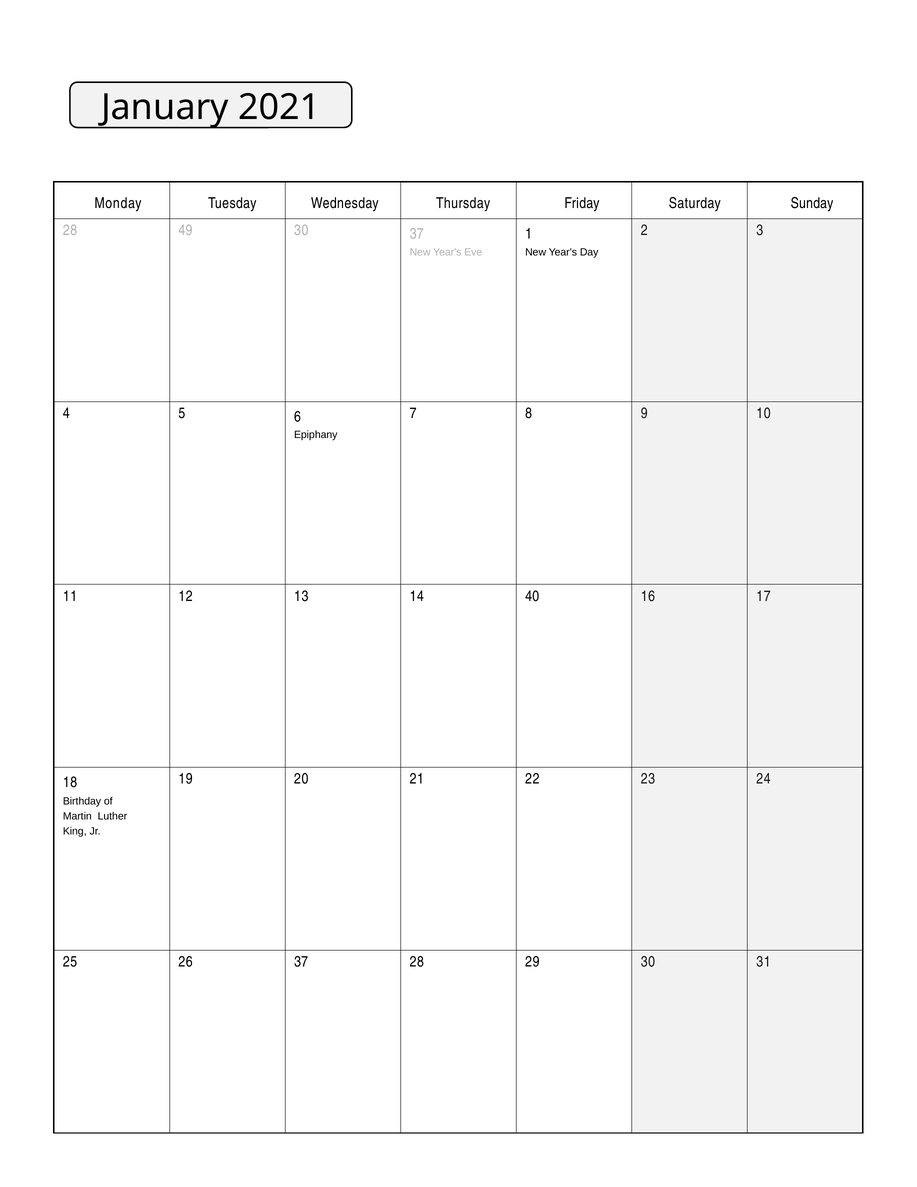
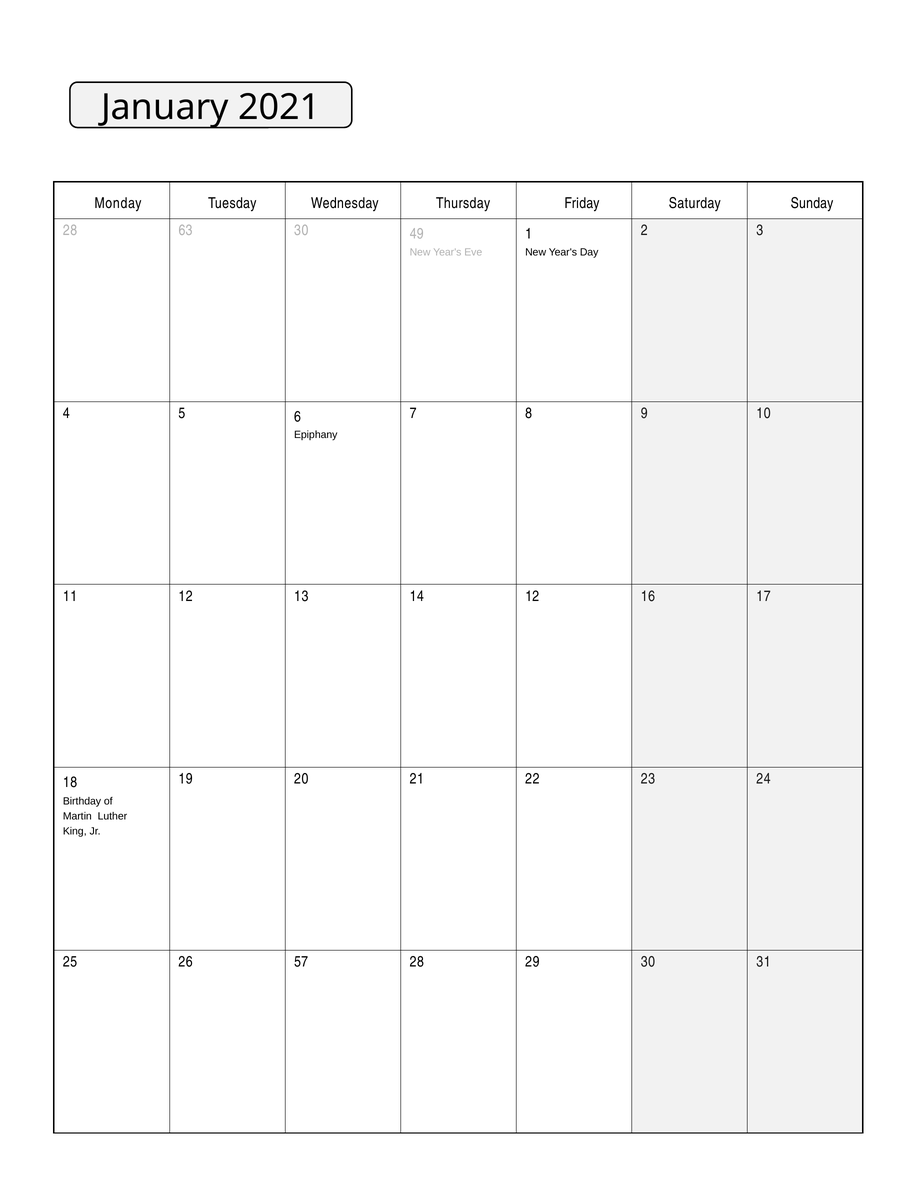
49: 49 -> 63
30 37: 37 -> 49
14 40: 40 -> 12
26 37: 37 -> 57
